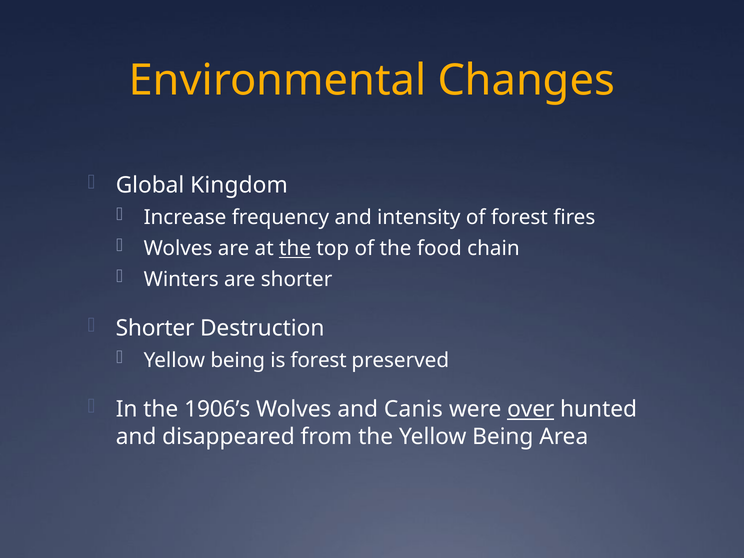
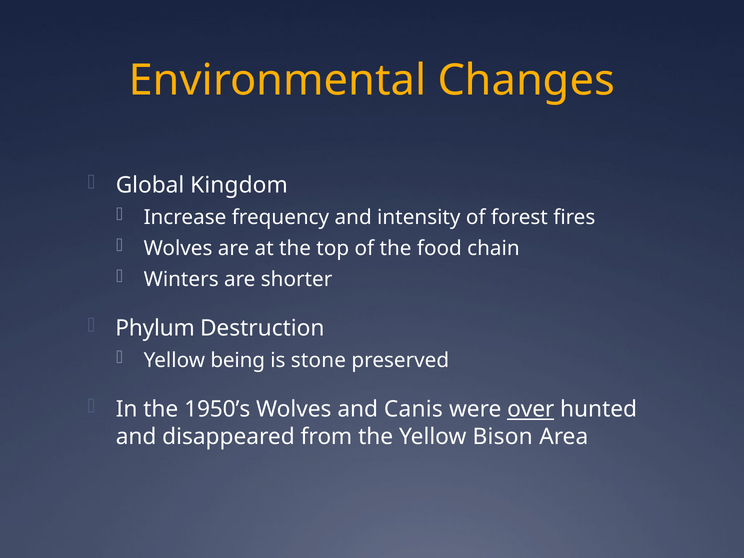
the at (295, 248) underline: present -> none
Shorter at (155, 328): Shorter -> Phylum
is forest: forest -> stone
1906’s: 1906’s -> 1950’s
the Yellow Being: Being -> Bison
